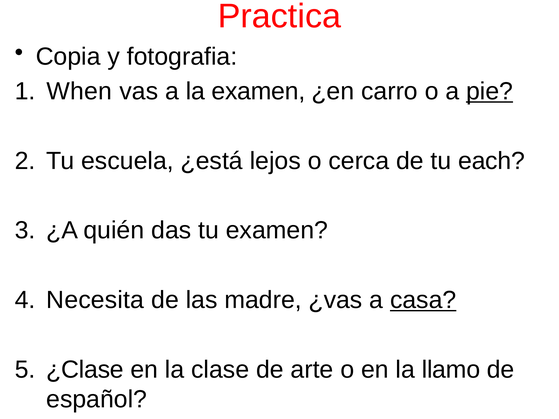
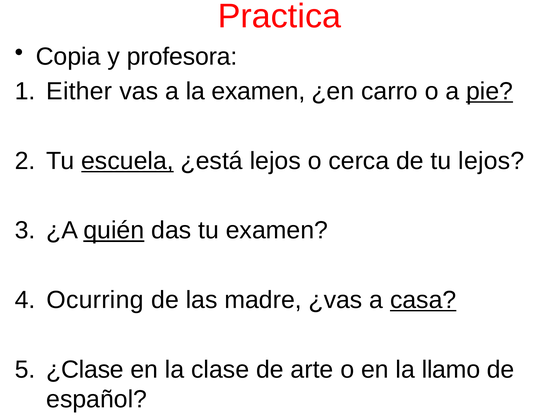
fotografia: fotografia -> profesora
When: When -> Either
escuela underline: none -> present
tu each: each -> lejos
quién underline: none -> present
Necesita: Necesita -> Ocurring
